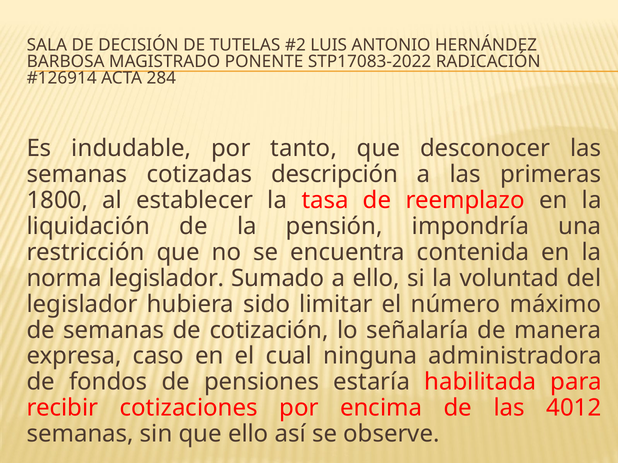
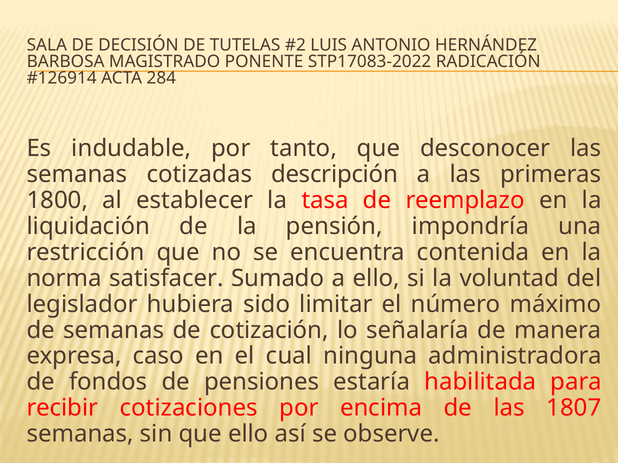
norma legislador: legislador -> satisfacer
4012: 4012 -> 1807
